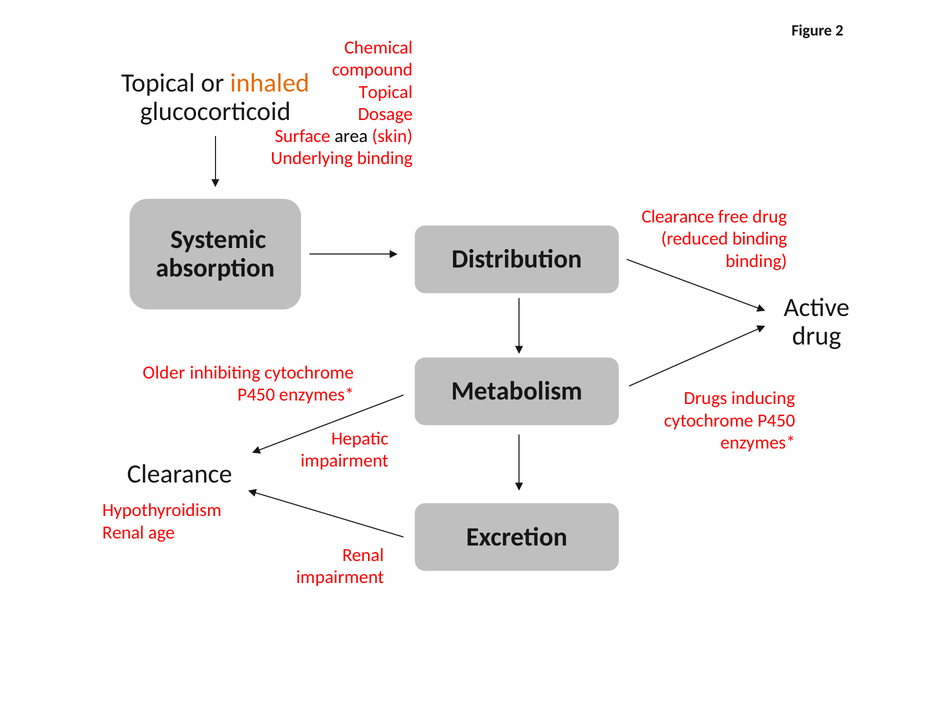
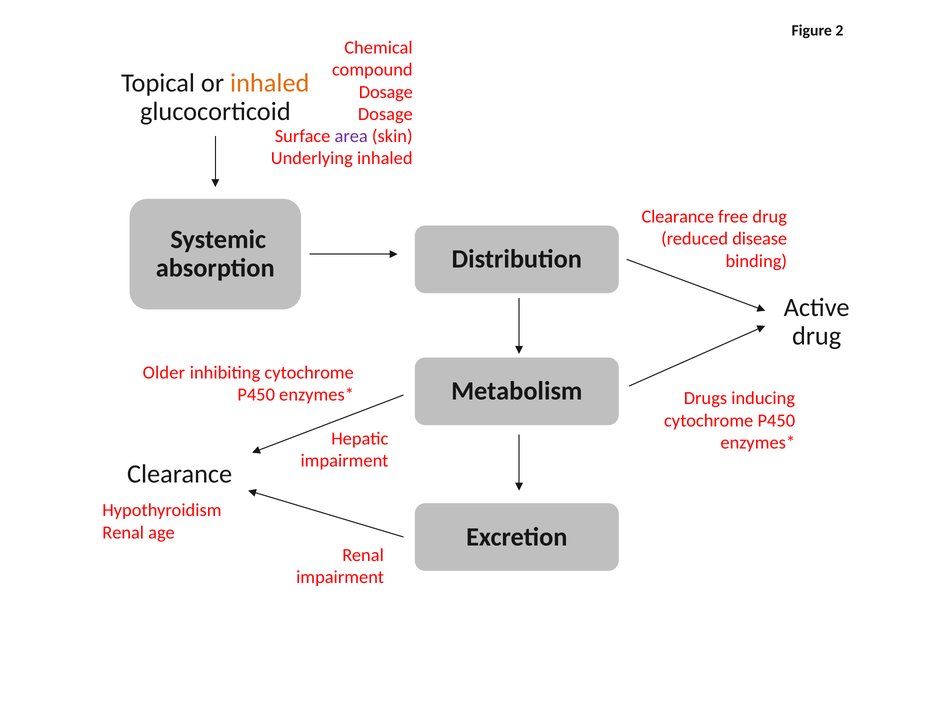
Topical at (386, 92): Topical -> Dosage
area colour: black -> purple
Underlying binding: binding -> inhaled
reduced binding: binding -> disease
